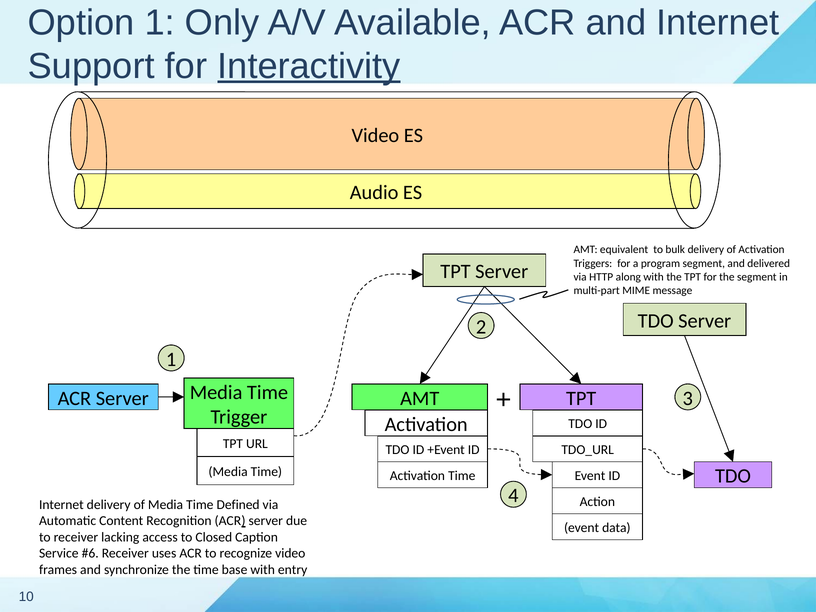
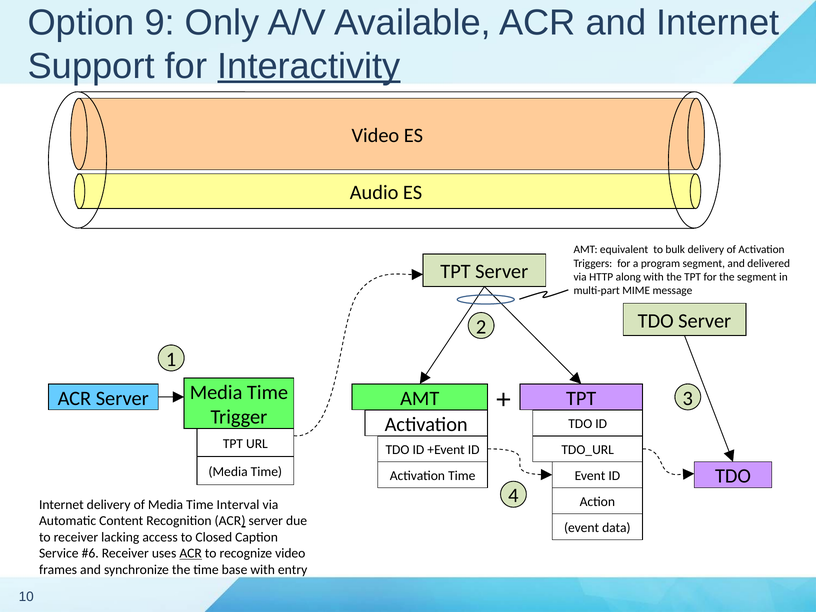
Option 1: 1 -> 9
Defined: Defined -> Interval
ACR at (191, 553) underline: none -> present
